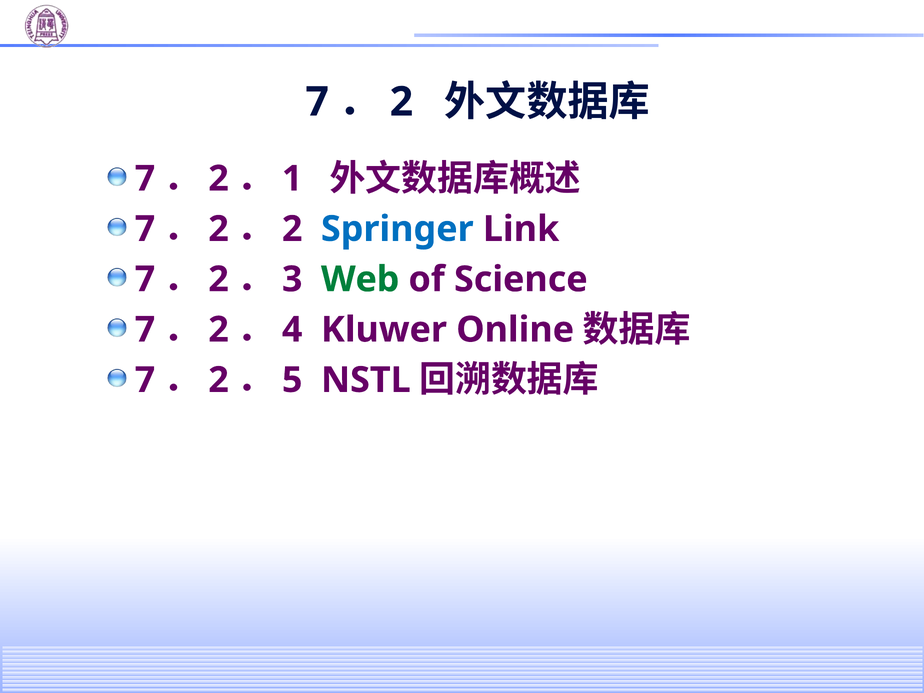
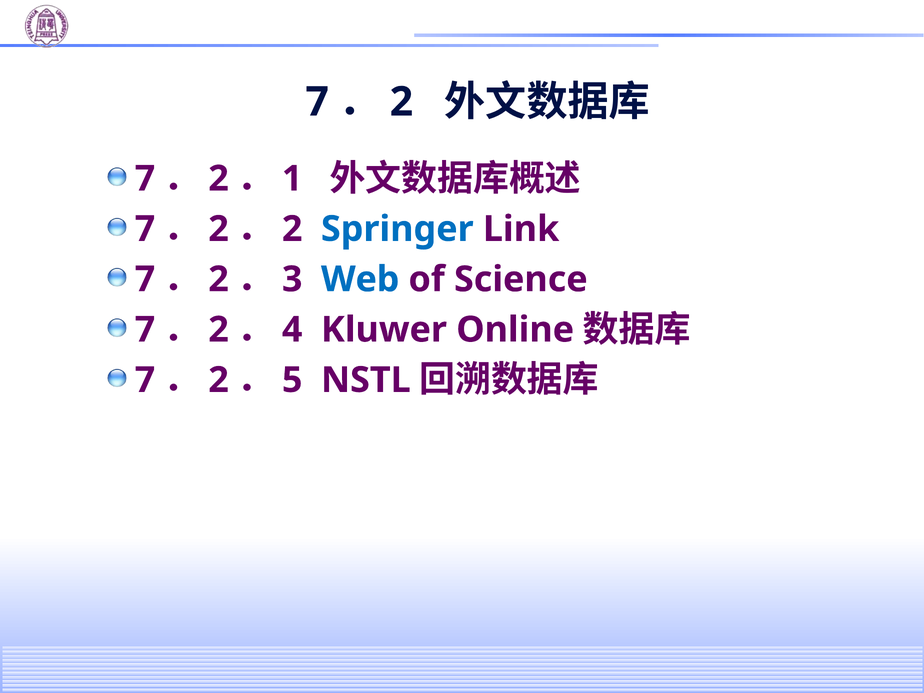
Web colour: green -> blue
